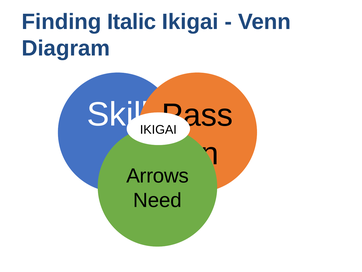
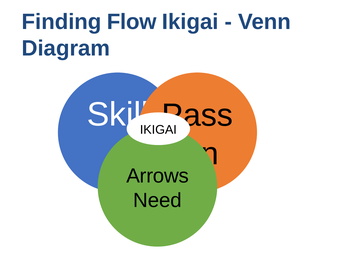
Italic: Italic -> Flow
